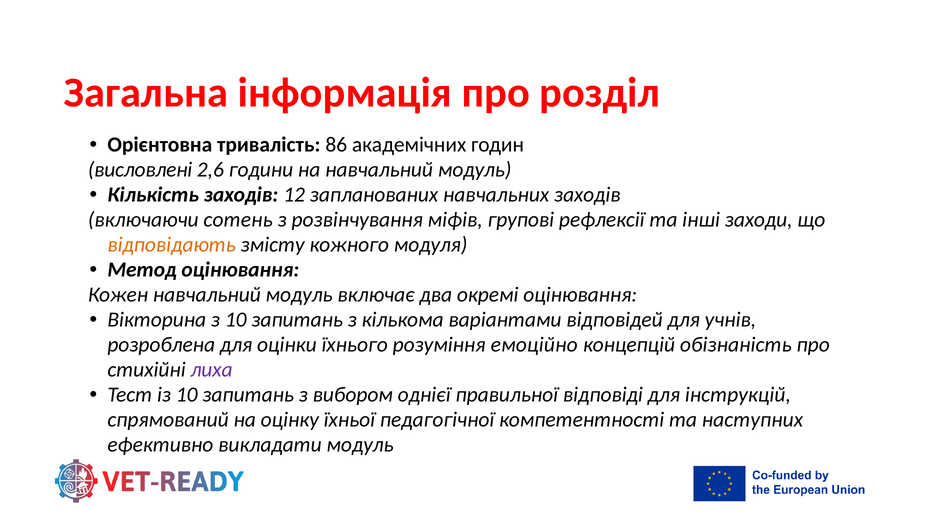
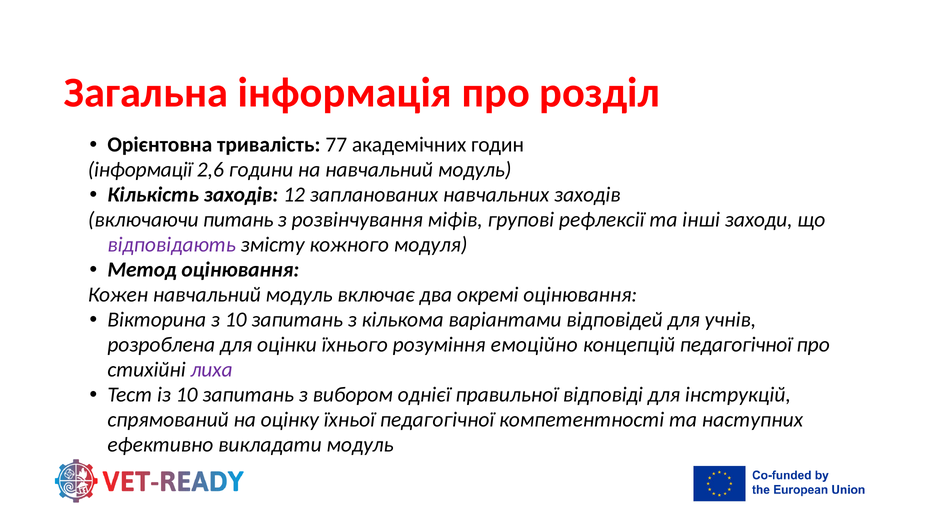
86: 86 -> 77
висловлені: висловлені -> інформації
сотень: сотень -> питань
відповідають colour: orange -> purple
концепцій обізнаність: обізнаність -> педагогічної
